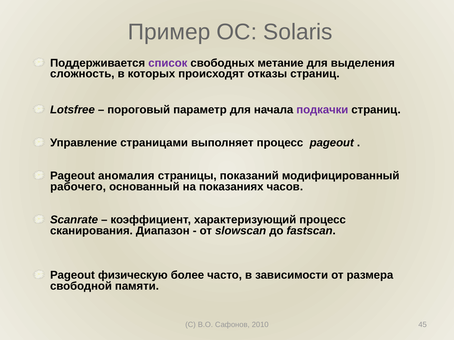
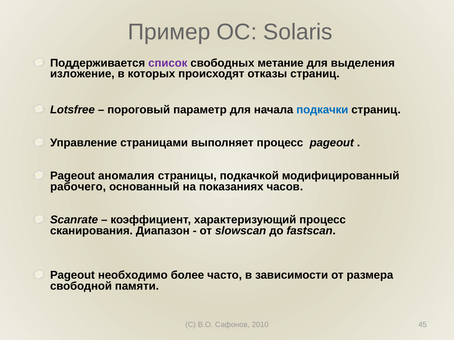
сложность: сложность -> изложение
подкачки colour: purple -> blue
показаний: показаний -> подкачкой
физическую: физическую -> необходимо
